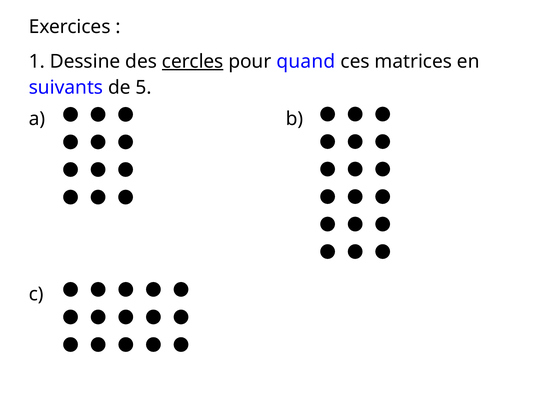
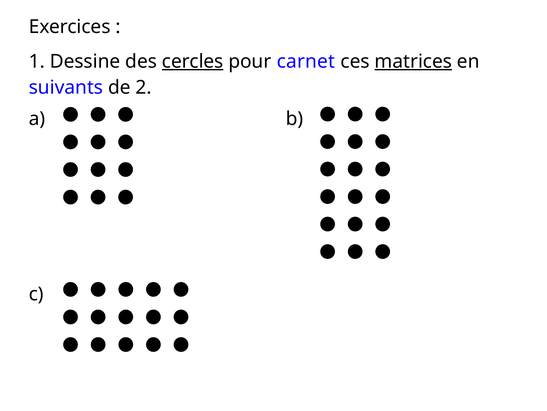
quand: quand -> carnet
matrices underline: none -> present
5: 5 -> 2
